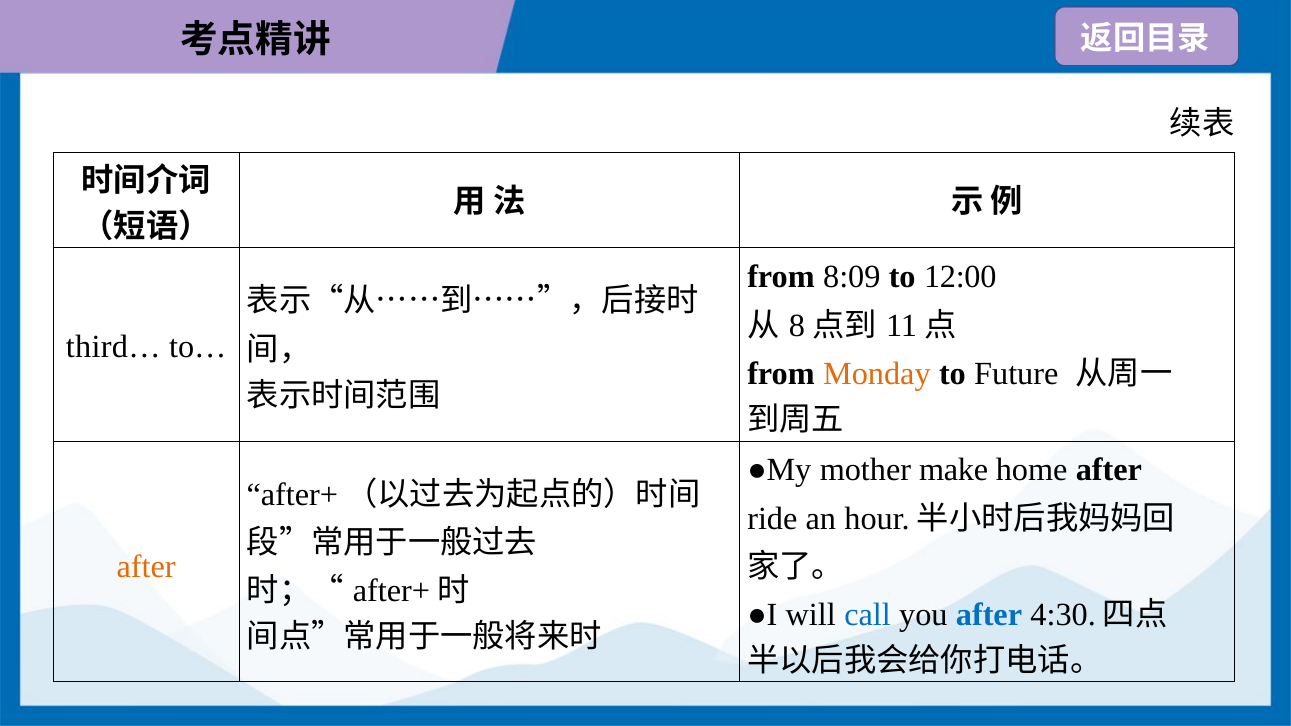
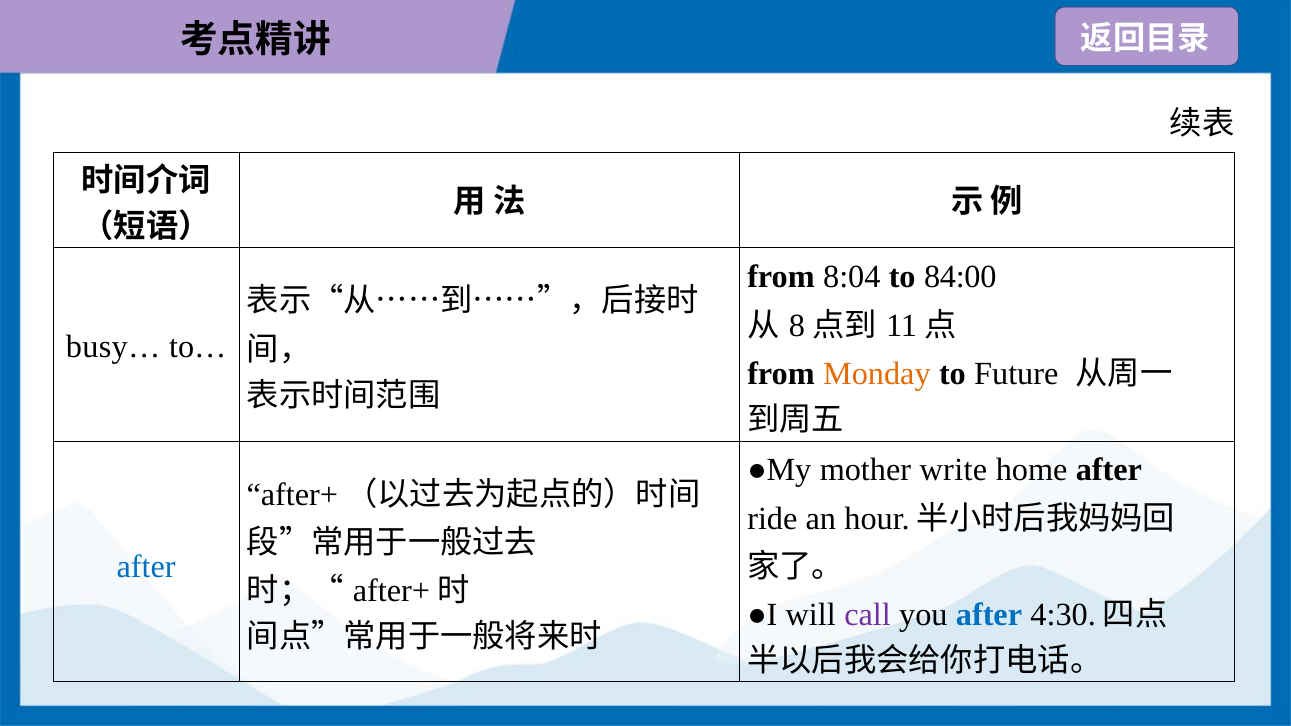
8:09: 8:09 -> 8:04
12:00: 12:00 -> 84:00
third…: third… -> busy…
make: make -> write
after at (146, 567) colour: orange -> blue
call colour: blue -> purple
